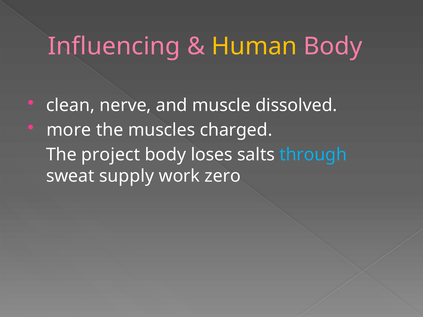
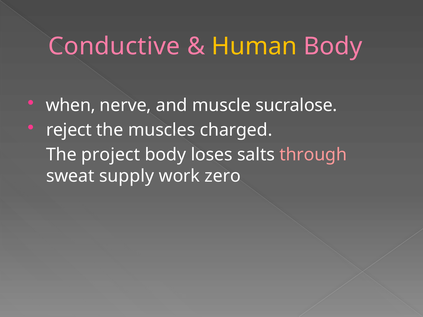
Influencing: Influencing -> Conductive
clean: clean -> when
dissolved: dissolved -> sucralose
more: more -> reject
through colour: light blue -> pink
